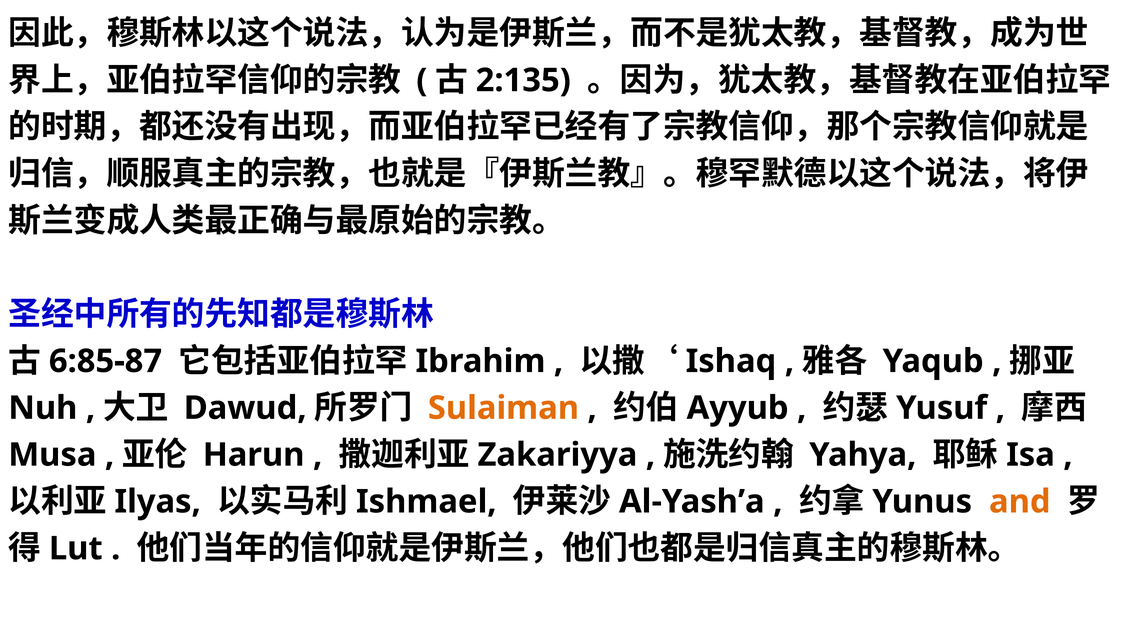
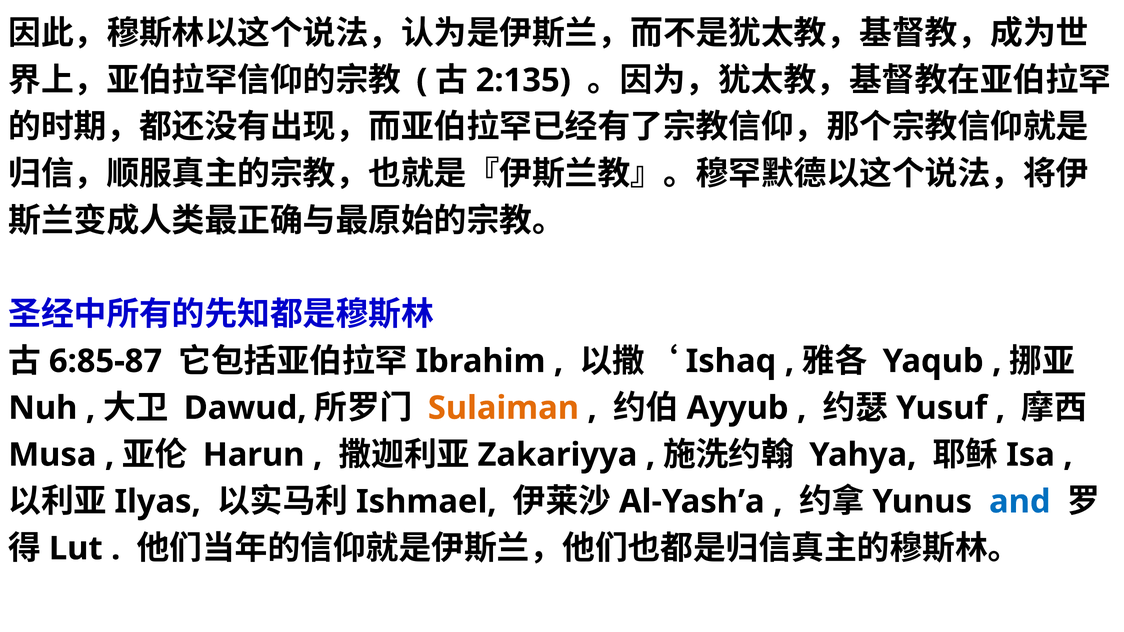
and colour: orange -> blue
